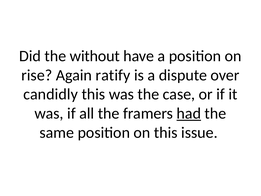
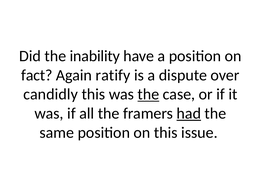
without: without -> inability
rise: rise -> fact
the at (148, 94) underline: none -> present
